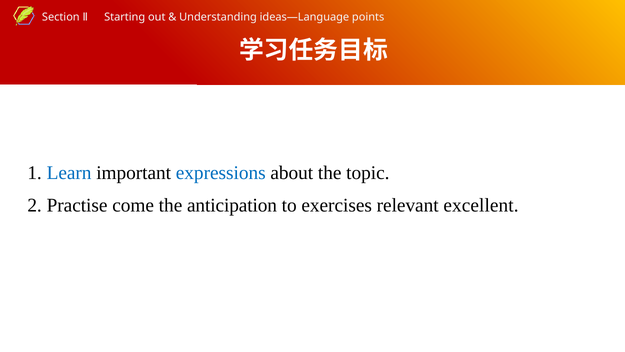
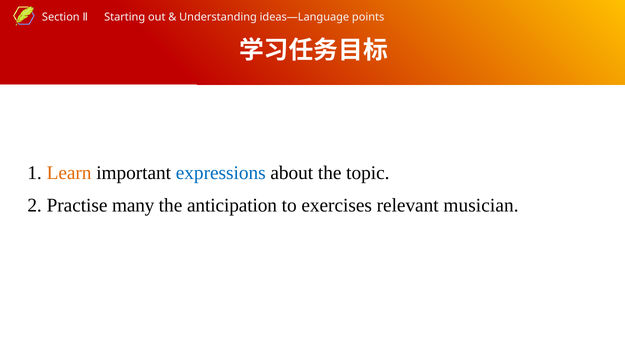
Learn colour: blue -> orange
come: come -> many
excellent: excellent -> musician
